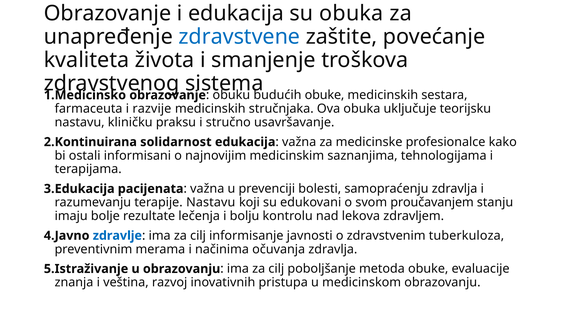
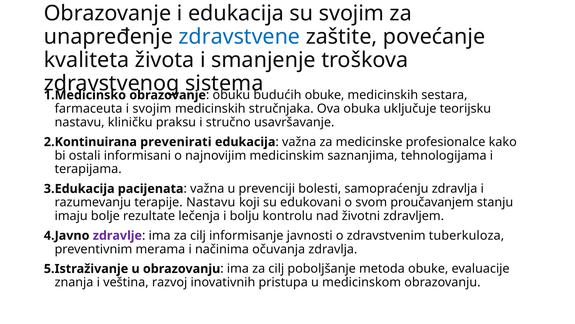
su obuka: obuka -> svojim
i razvije: razvije -> svojim
solidarnost: solidarnost -> prevenirati
lekova: lekova -> životni
zdravlje colour: blue -> purple
